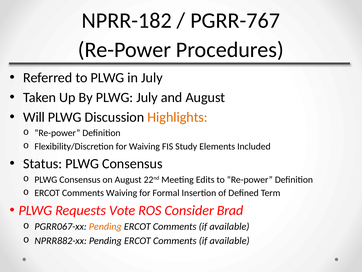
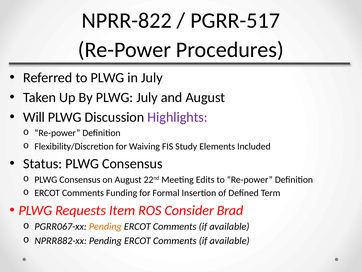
NPRR-182: NPRR-182 -> NPRR-822
PGRR-767: PGRR-767 -> PGRR-517
Highlights colour: orange -> purple
Comments Waiving: Waiving -> Funding
Vote: Vote -> Item
